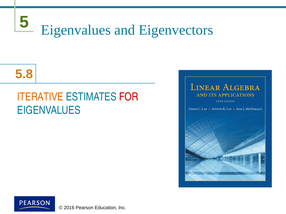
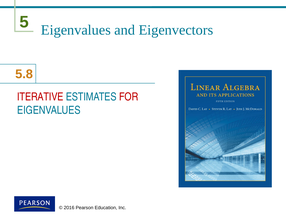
ITERATIVE colour: orange -> red
